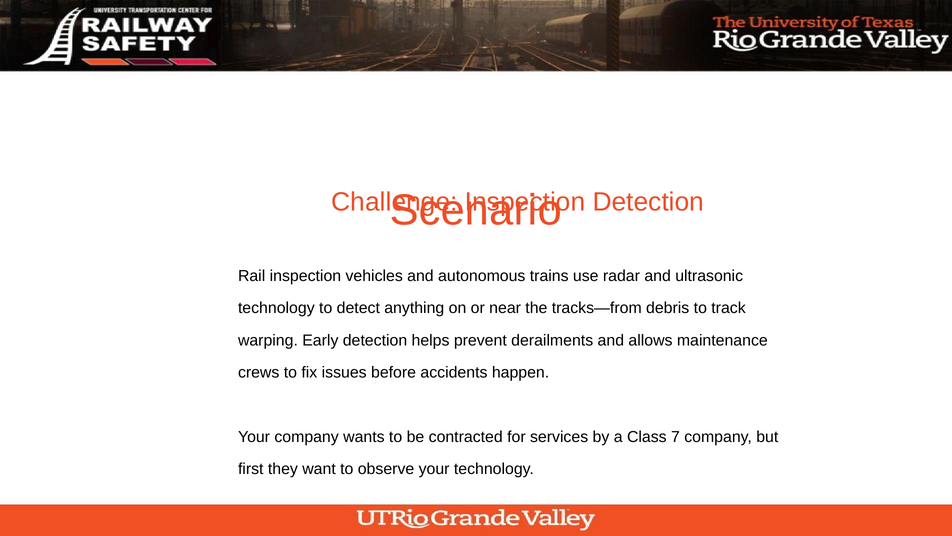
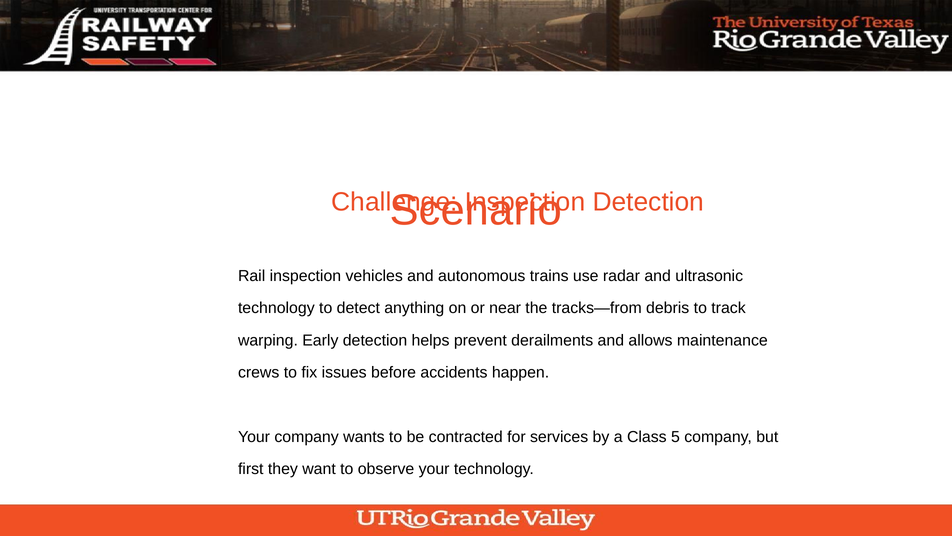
7: 7 -> 5
